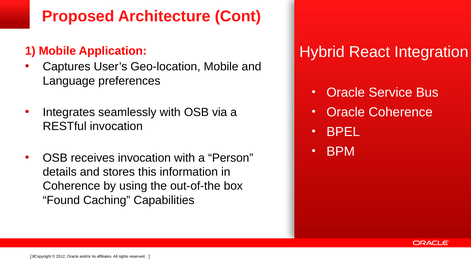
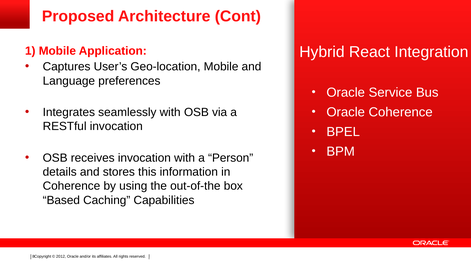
Found: Found -> Based
